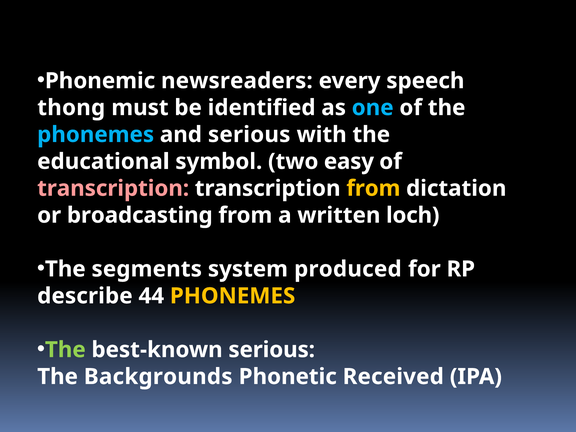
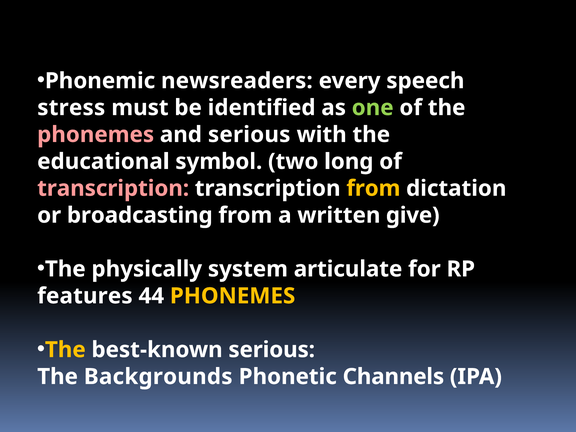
thong: thong -> stress
one colour: light blue -> light green
phonemes at (96, 135) colour: light blue -> pink
easy: easy -> long
loch: loch -> give
segments: segments -> physically
produced: produced -> articulate
describe: describe -> features
The at (65, 350) colour: light green -> yellow
Received: Received -> Channels
